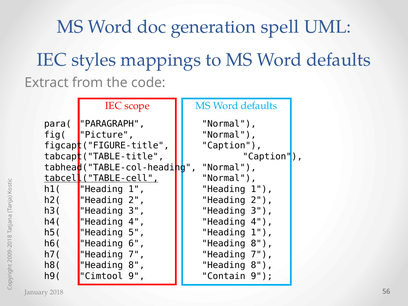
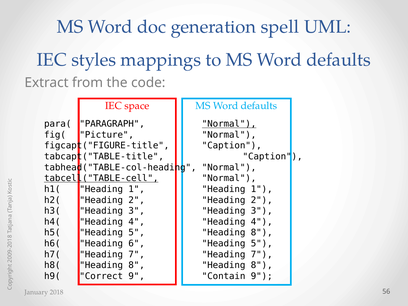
scope: scope -> space
Normal at (229, 124) underline: none -> present
5 Heading 1: 1 -> 8
6 Heading 8: 8 -> 5
Cimtool: Cimtool -> Correct
